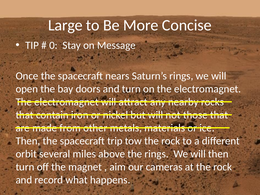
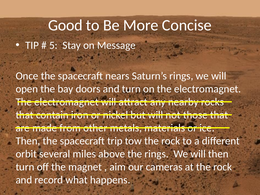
Large: Large -> Good
0: 0 -> 5
